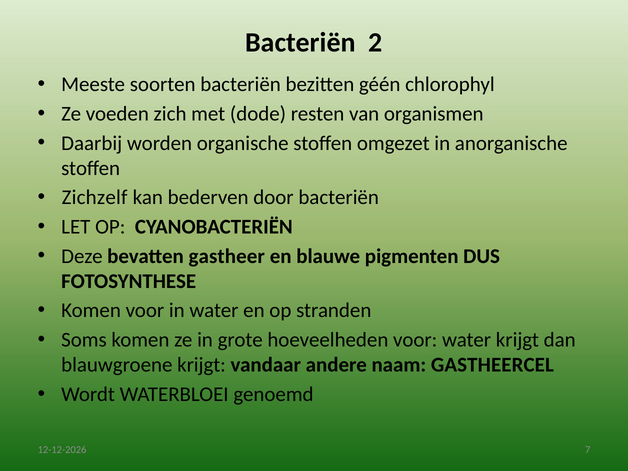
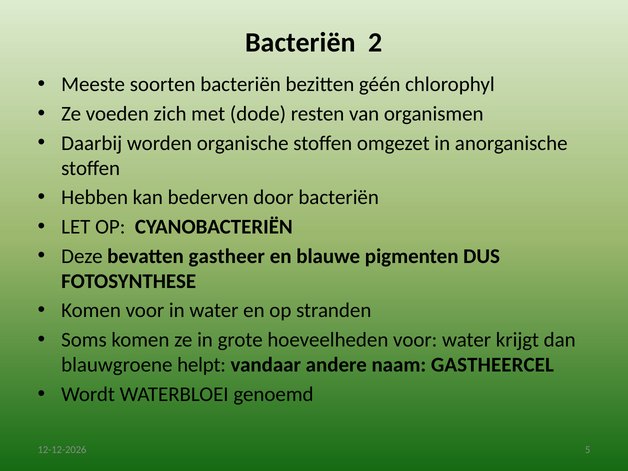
Zichzelf: Zichzelf -> Hebben
blauwgroene krijgt: krijgt -> helpt
7: 7 -> 5
